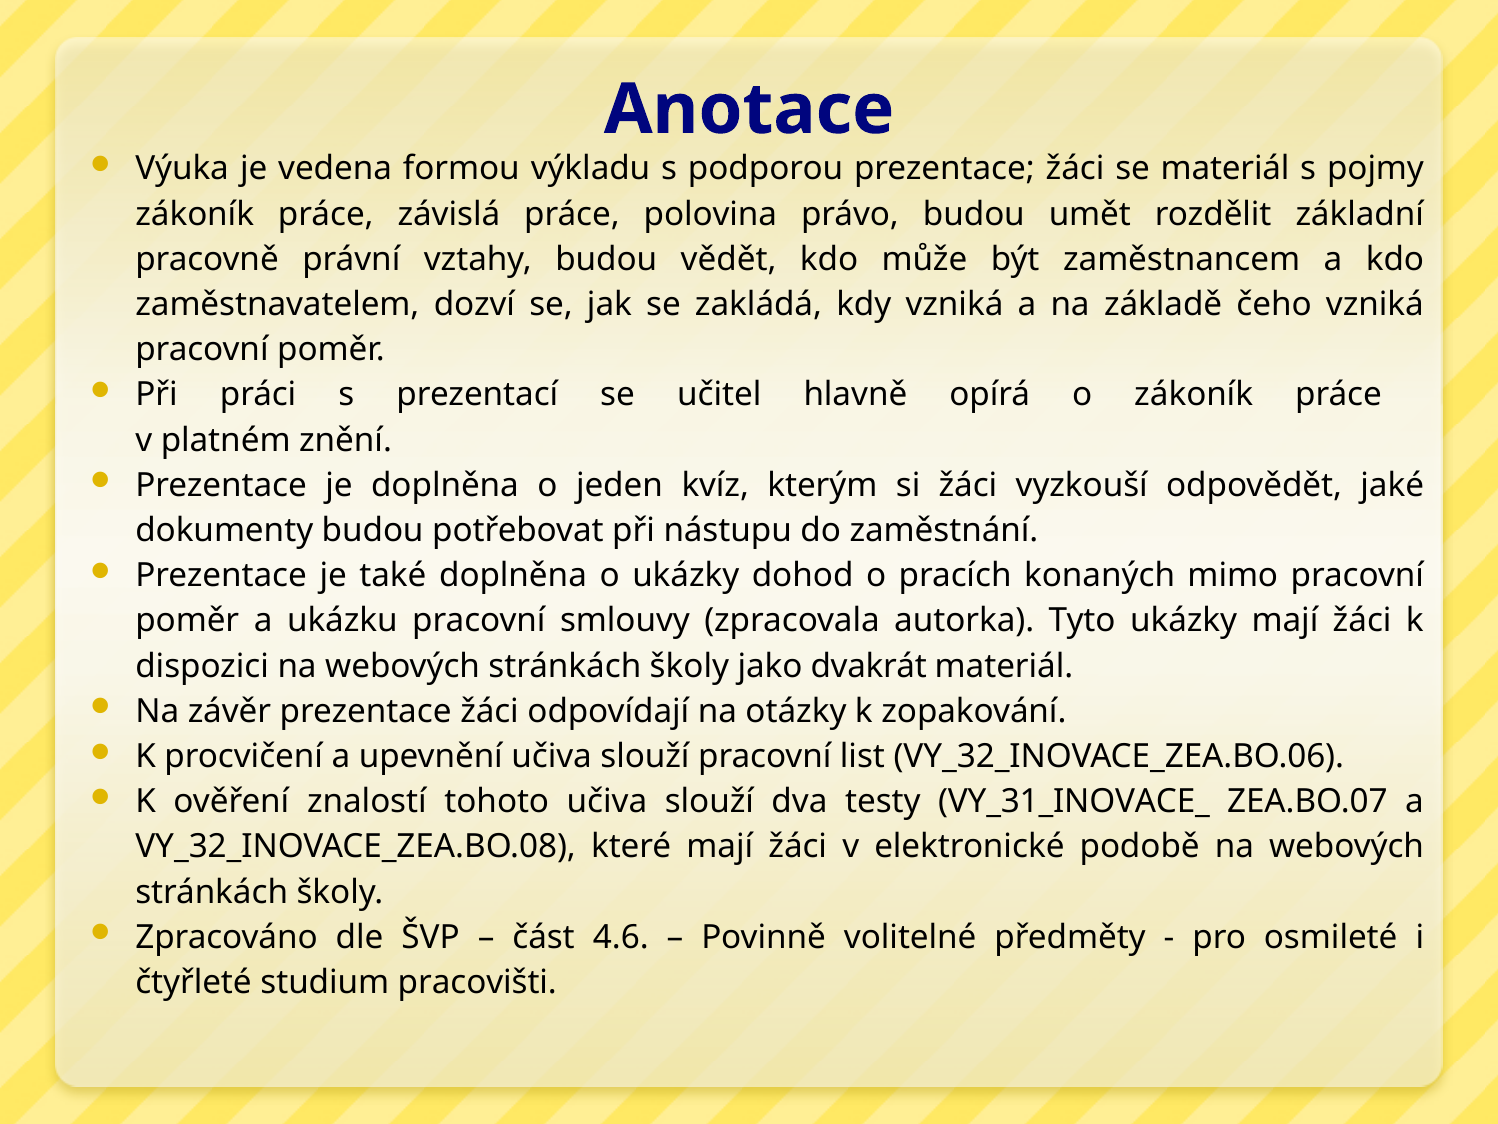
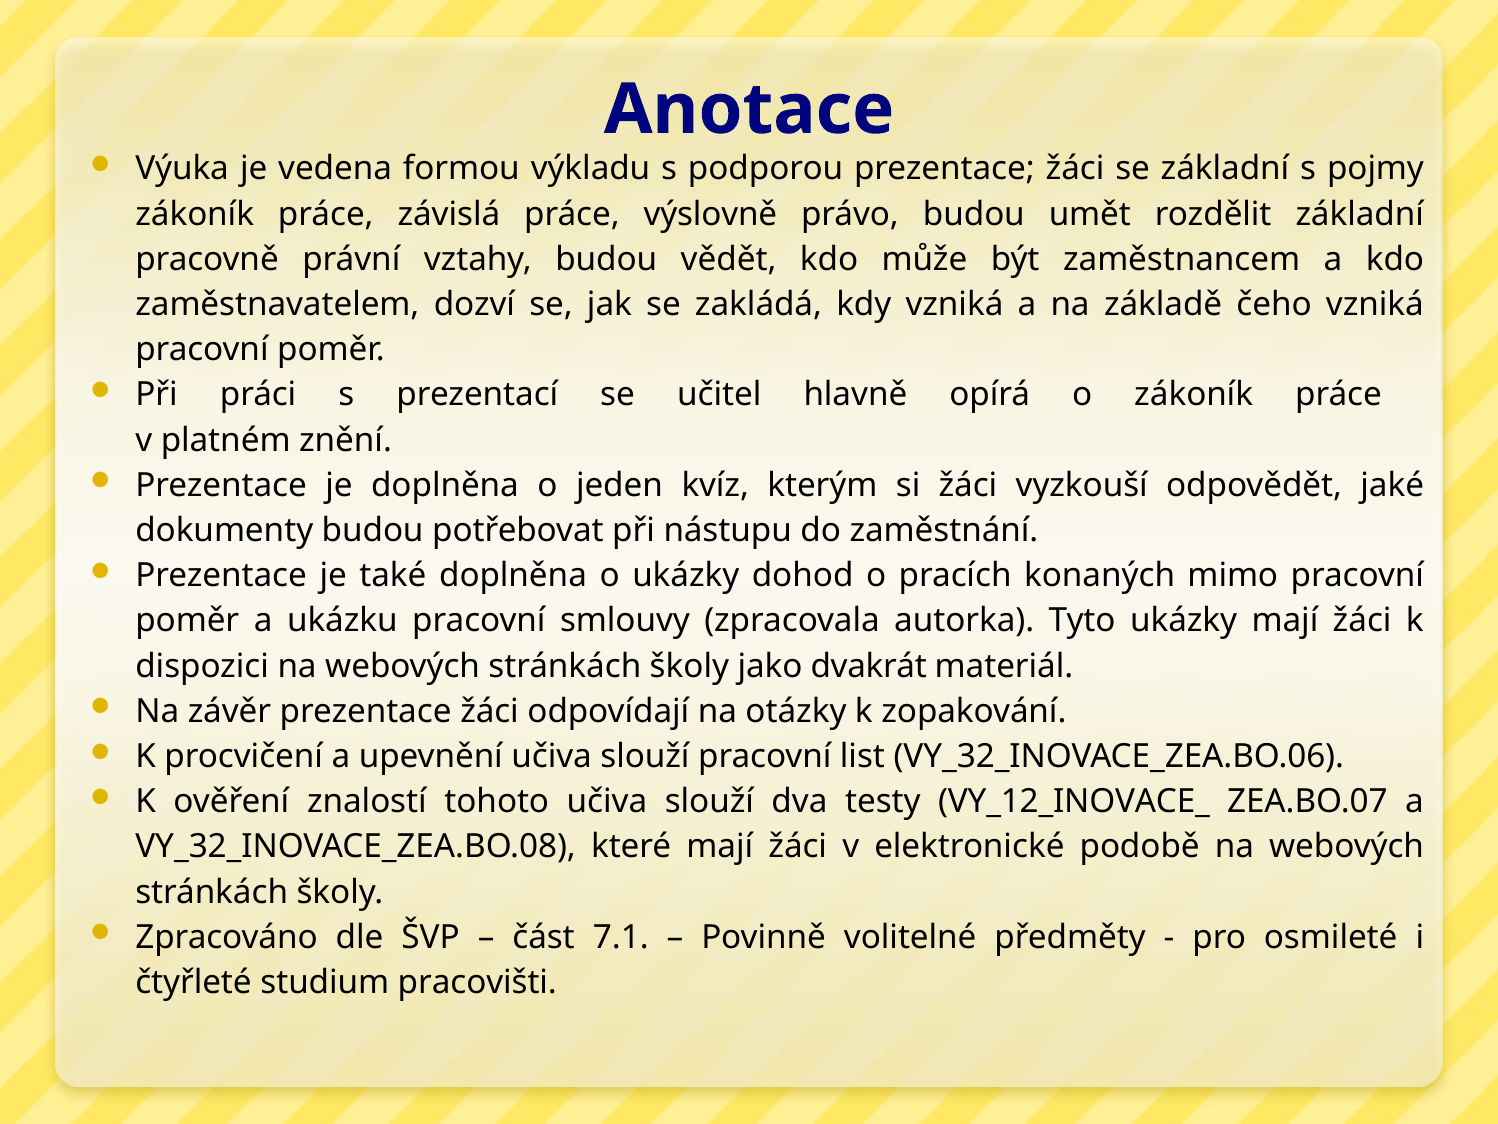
se materiál: materiál -> základní
polovina: polovina -> výslovně
VY_31_INOVACE_: VY_31_INOVACE_ -> VY_12_INOVACE_
4.6: 4.6 -> 7.1
